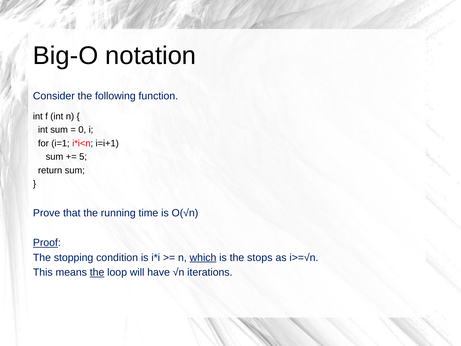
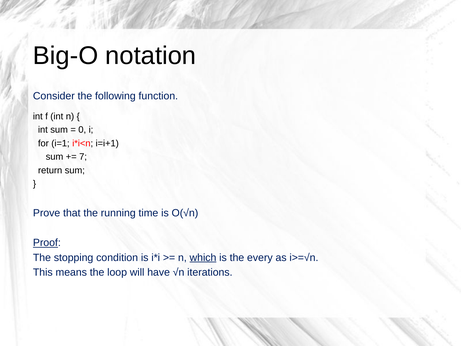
5: 5 -> 7
stops: stops -> every
the at (97, 272) underline: present -> none
